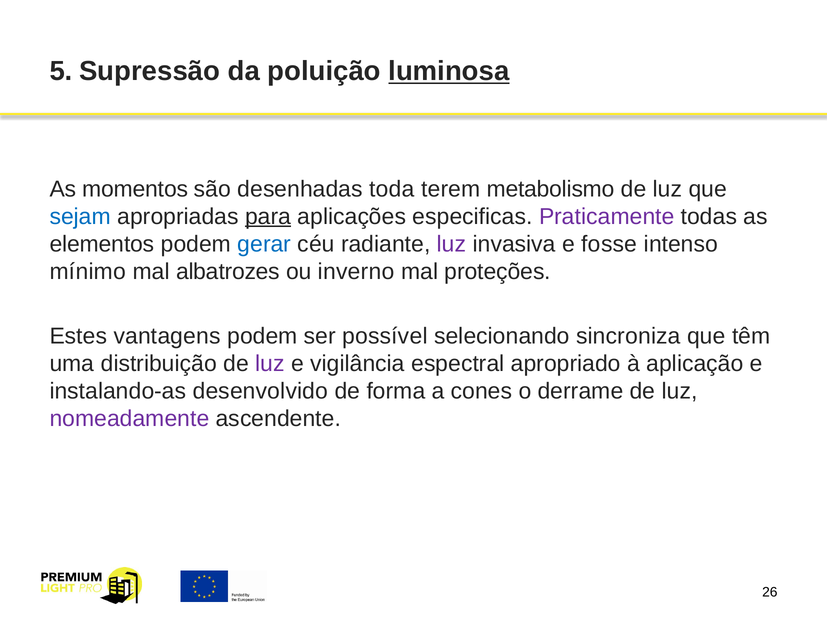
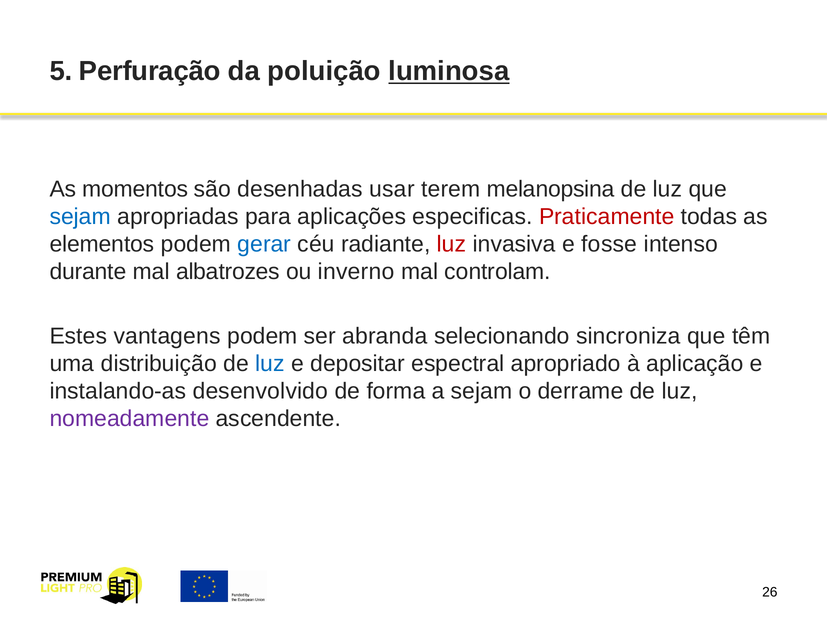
Supressão: Supressão -> Perfuração
toda: toda -> usar
metabolismo: metabolismo -> melanopsina
para underline: present -> none
Praticamente colour: purple -> red
luz at (452, 244) colour: purple -> red
mínimo: mínimo -> durante
proteções: proteções -> controlam
possível: possível -> abranda
luz at (270, 364) colour: purple -> blue
vigilância: vigilância -> depositar
a cones: cones -> sejam
